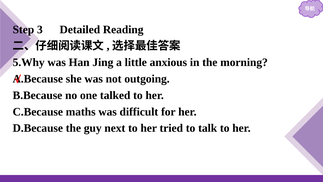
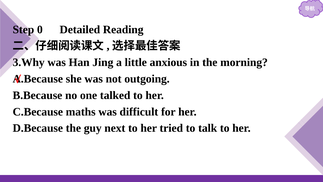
3: 3 -> 0
5.Why: 5.Why -> 3.Why
